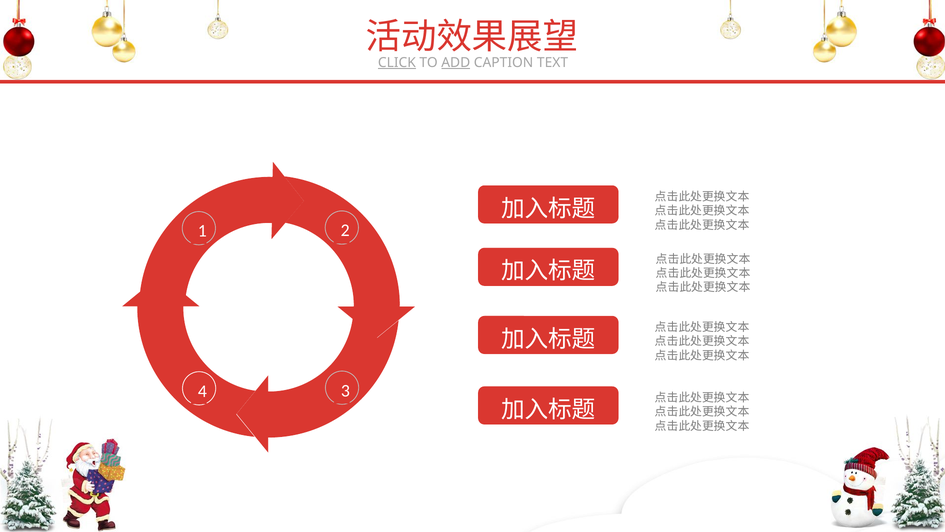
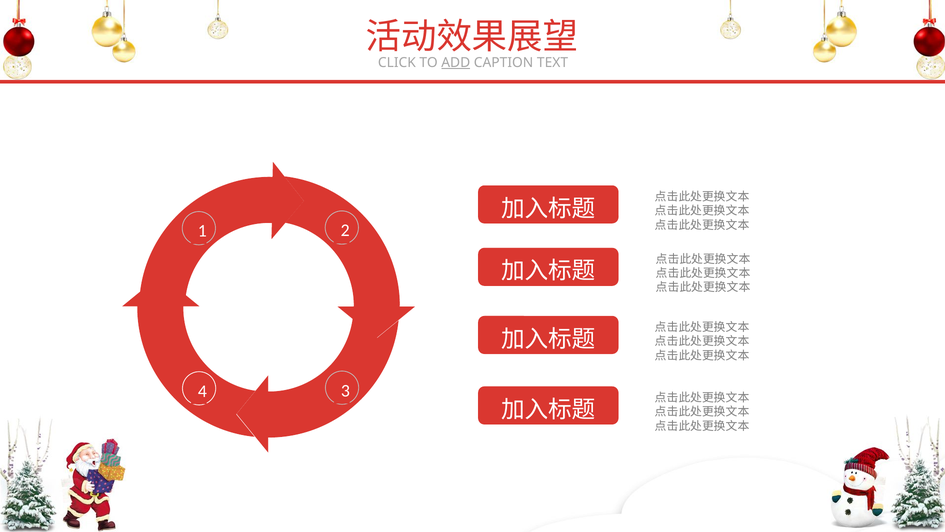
CLICK underline: present -> none
